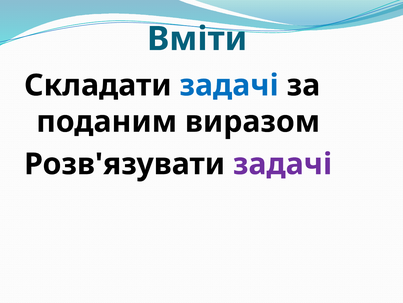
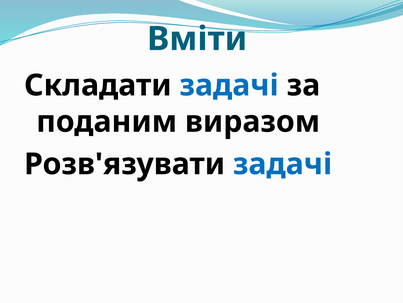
задачі at (283, 164) colour: purple -> blue
